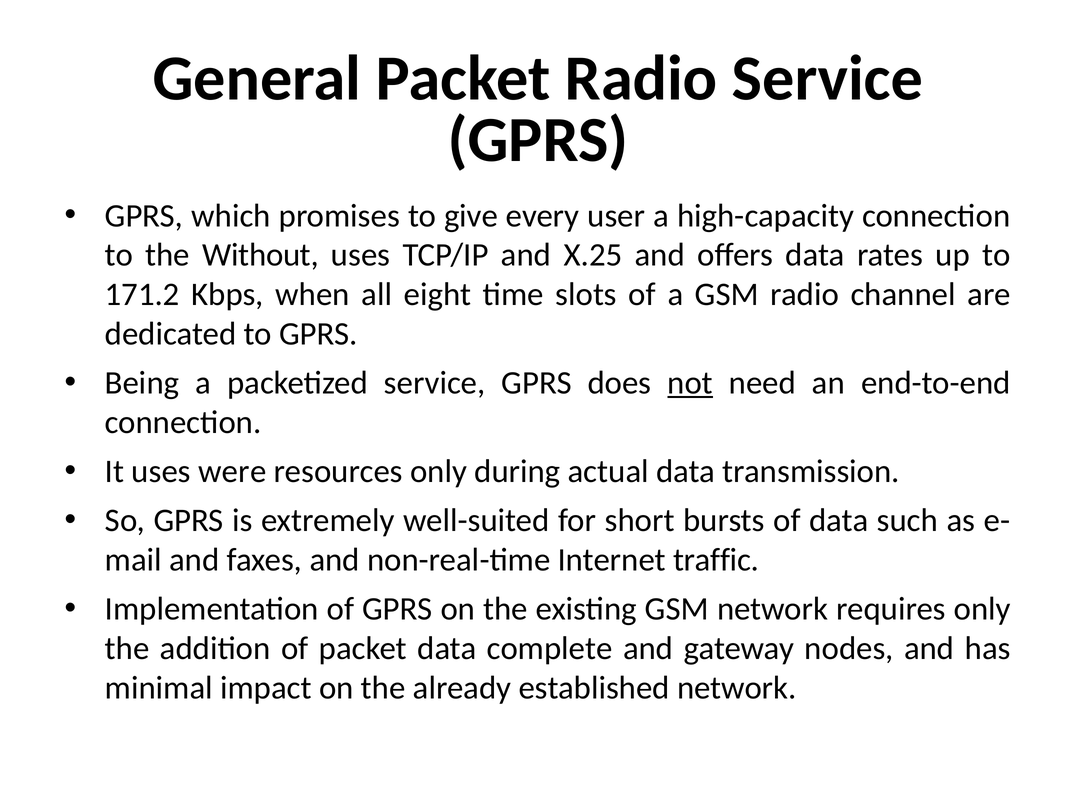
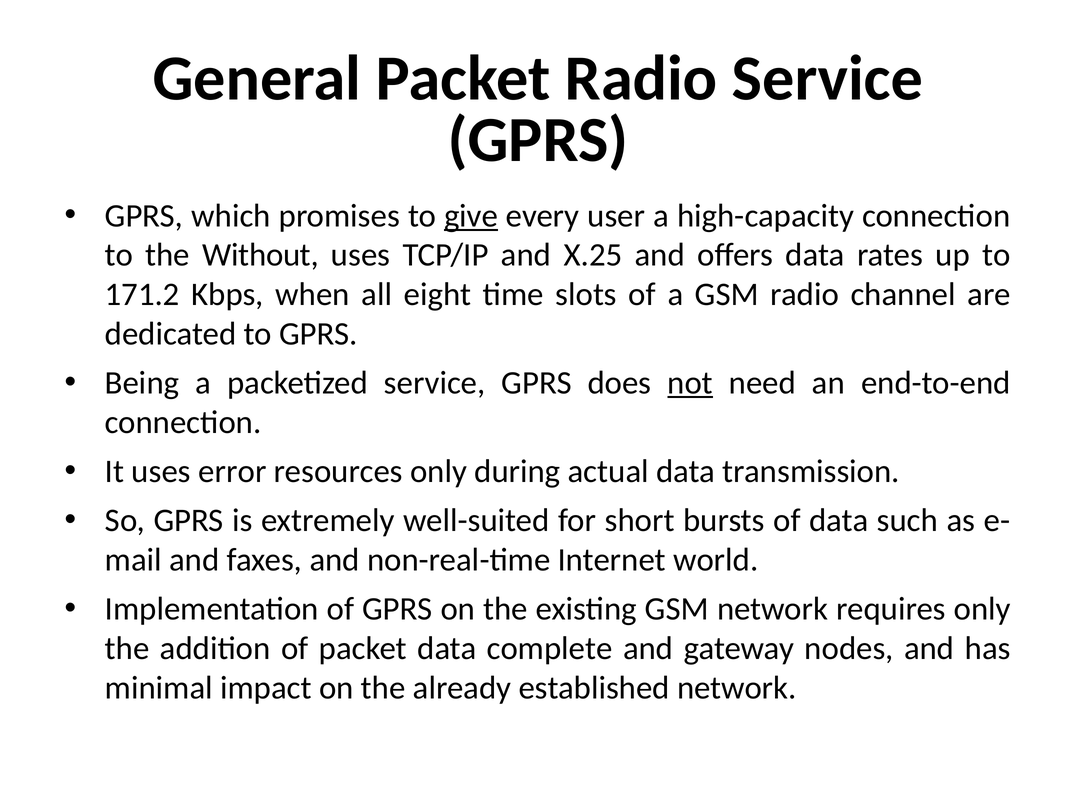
give underline: none -> present
were: were -> error
traffic: traffic -> world
